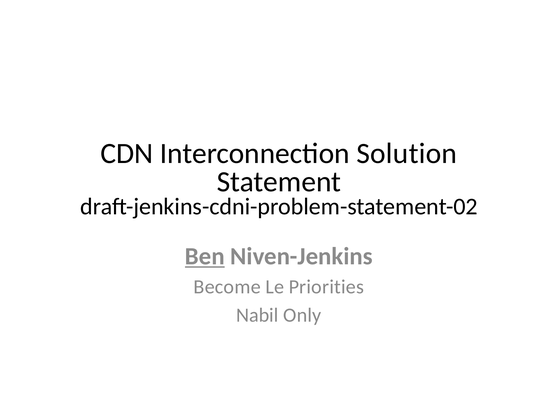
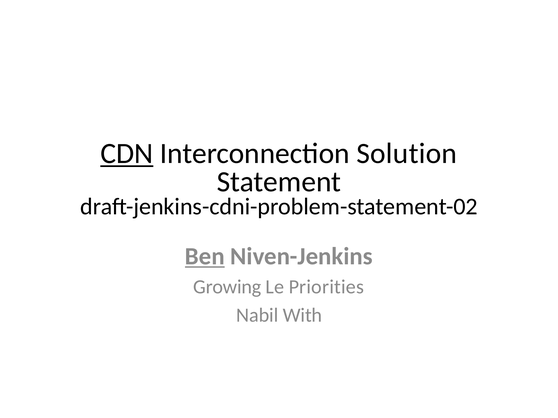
CDN underline: none -> present
Become: Become -> Growing
Only: Only -> With
